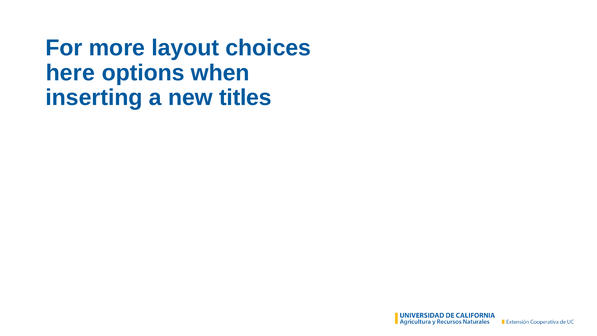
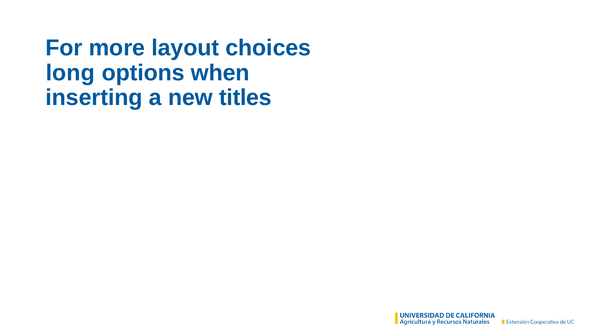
here: here -> long
